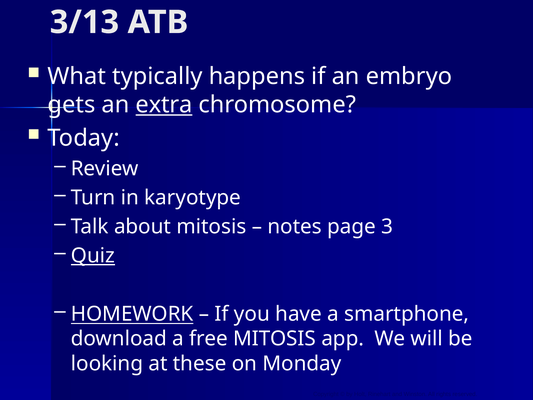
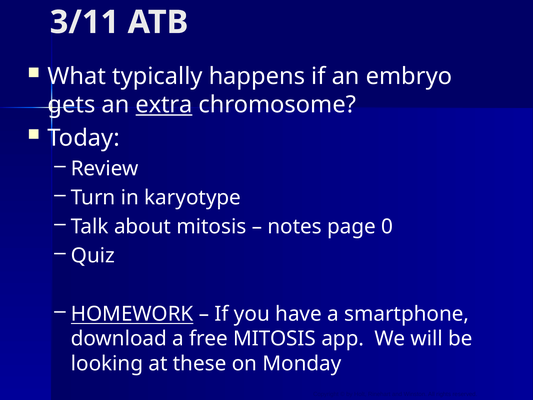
3/13: 3/13 -> 3/11
3: 3 -> 0
Quiz underline: present -> none
